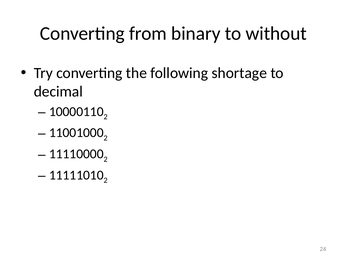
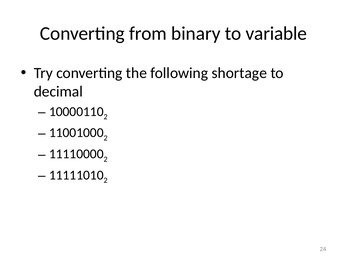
without: without -> variable
